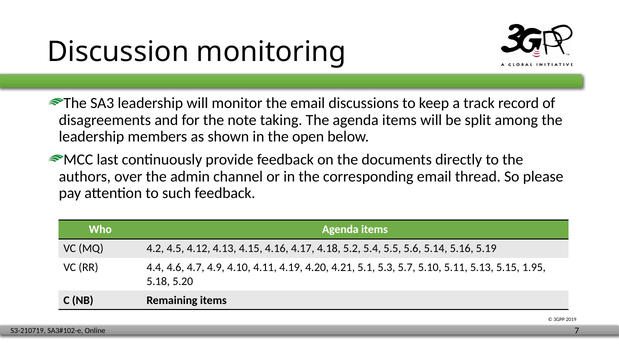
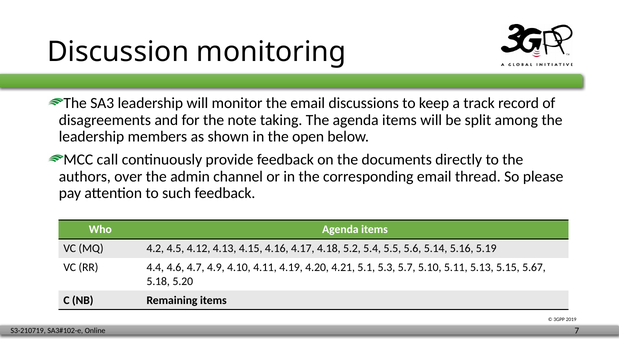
last: last -> call
1.95: 1.95 -> 5.67
